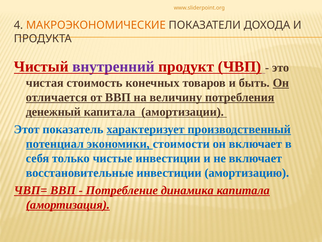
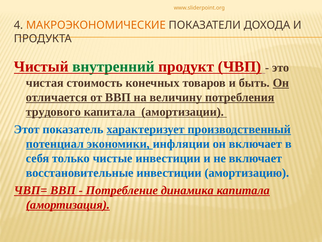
внутренний colour: purple -> green
денежный: денежный -> трудового
стоимости: стоимости -> инфляции
